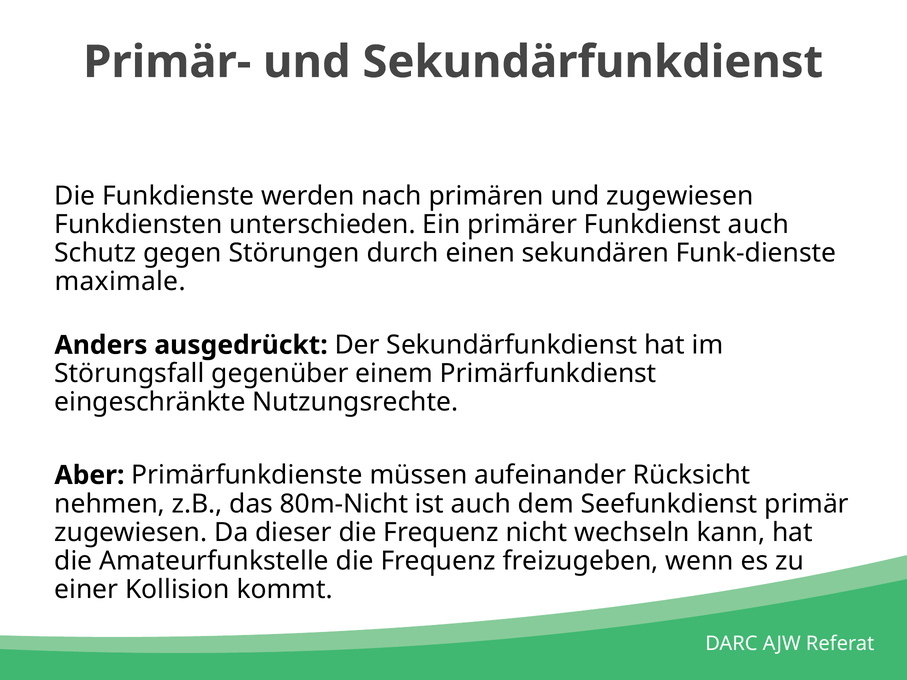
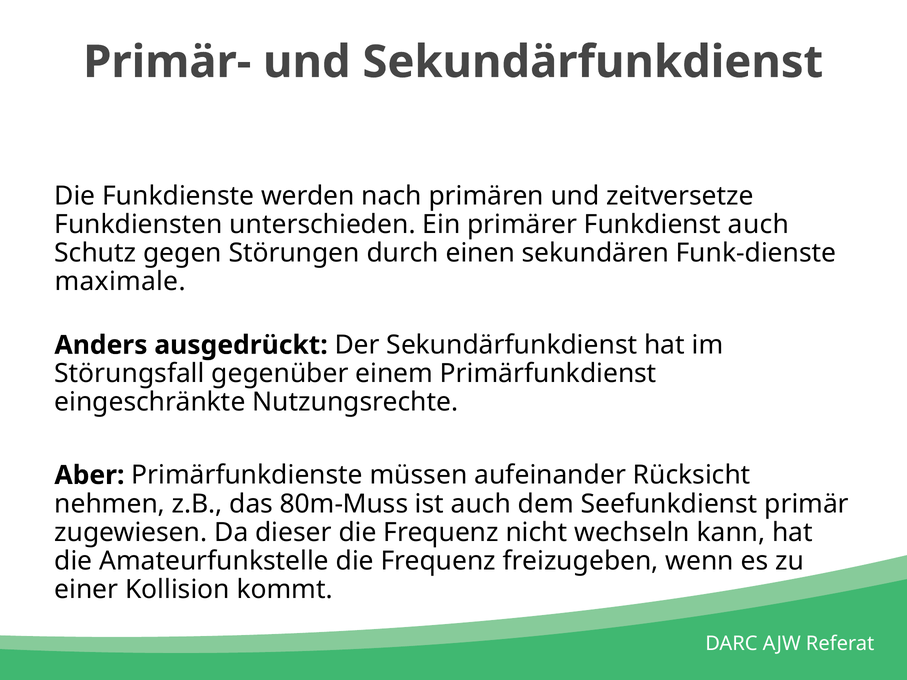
und zugewiesen: zugewiesen -> zeitversetze
80m-Nicht: 80m-Nicht -> 80m-Muss
